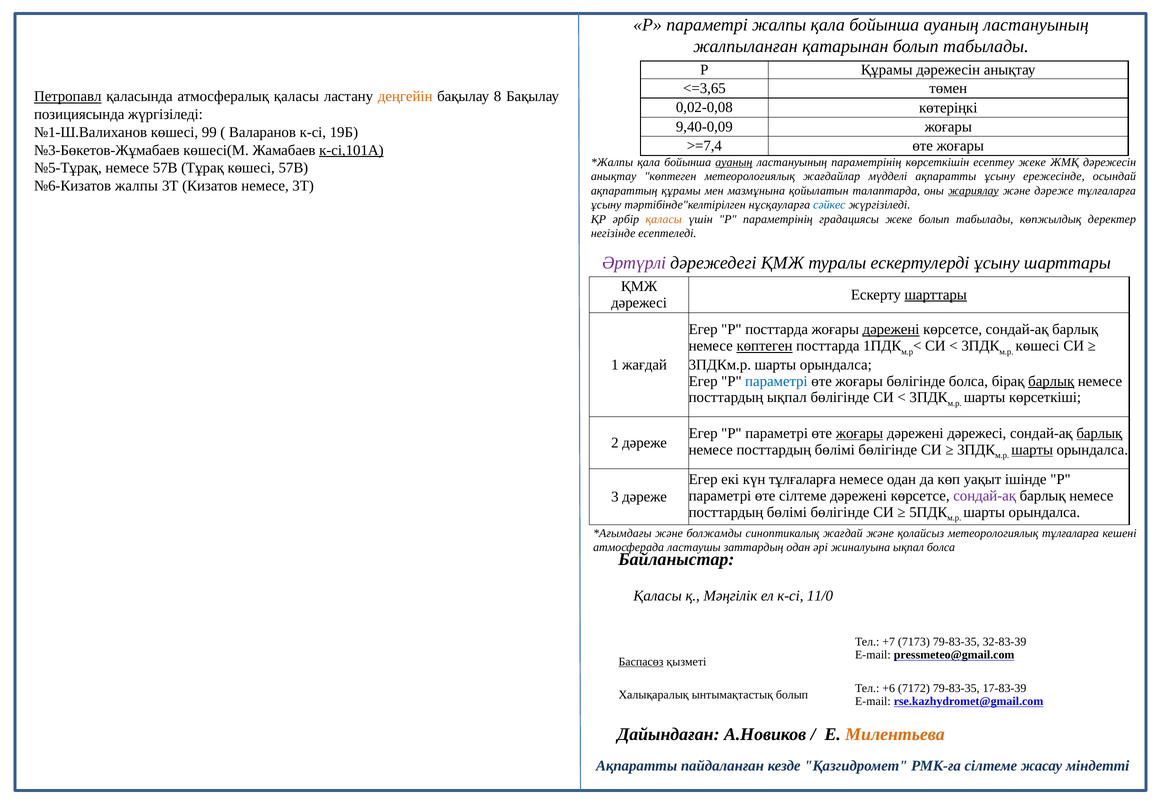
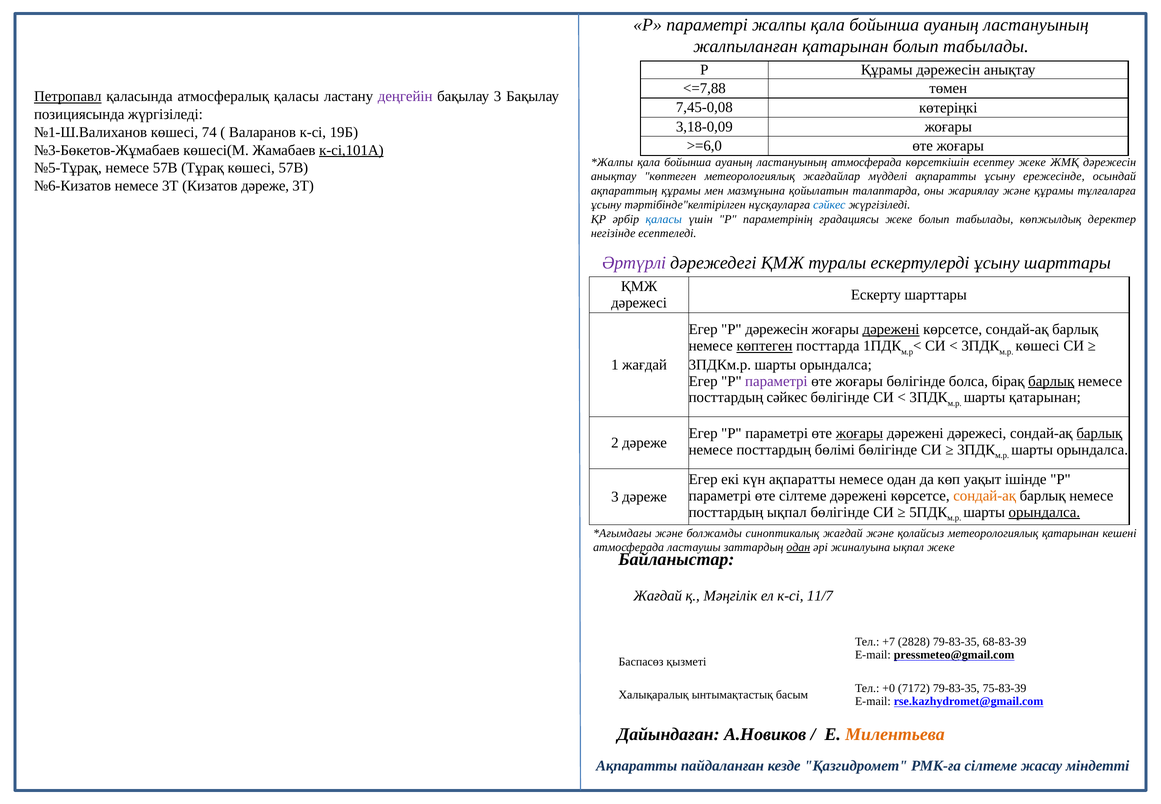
<=3,65: <=3,65 -> <=7,88
деңгейін colour: orange -> purple
бақылау 8: 8 -> 3
0,02-0,08: 0,02-0,08 -> 7,45-0,08
9,40-0,09: 9,40-0,09 -> 3,18-0,09
99: 99 -> 74
>=7,4: >=7,4 -> >=6,0
ауаның at (734, 162) underline: present -> none
ластануының параметрінің: параметрінің -> атмосферада
№6-Кизатов жалпы: жалпы -> немесе
Кизатов немесе: немесе -> дәреже
жариялау underline: present -> none
және дәреже: дәреже -> құрамы
қаласы at (664, 219) colour: orange -> blue
шарттары at (936, 295) underline: present -> none
Р посттарда: посттарда -> дәрежесін
параметрі at (776, 381) colour: blue -> purple
посттардың ықпал: ықпал -> сәйкес
шарты көрсеткіші: көрсеткіші -> қатарынан
шарты at (1032, 450) underline: present -> none
күн тұлғаларға: тұлғаларға -> ақпаратты
сондай-ақ at (985, 496) colour: purple -> orange
бөлімі at (787, 512): бөлімі -> ықпал
орындалса at (1044, 512) underline: none -> present
метеорологиялық тұлғаларға: тұлғаларға -> қатарынан
одан at (798, 547) underline: none -> present
ықпал болса: болса -> жеке
Қаласы at (658, 595): Қаласы -> Жағдай
11/0: 11/0 -> 11/7
7173: 7173 -> 2828
32-83-39: 32-83-39 -> 68-83-39
Баспасөз underline: present -> none
+6: +6 -> +0
17-83-39: 17-83-39 -> 75-83-39
ынтымақтастық болып: болып -> басым
